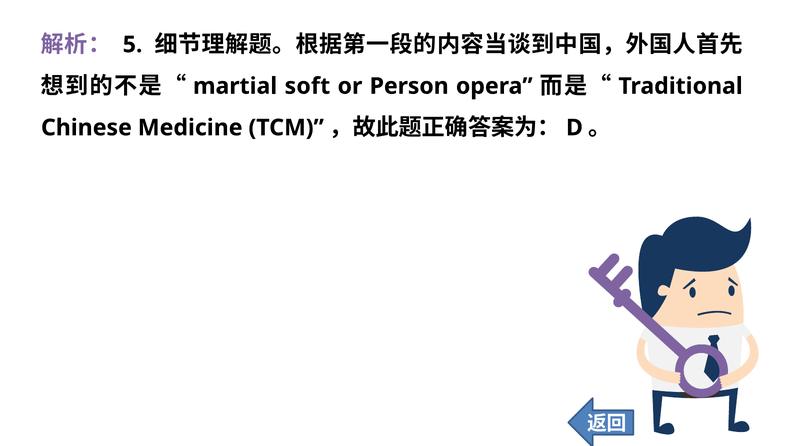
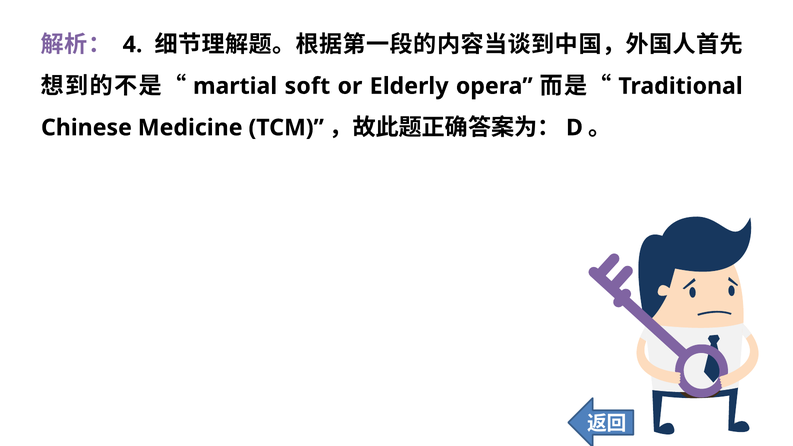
5: 5 -> 4
Person: Person -> Elderly
